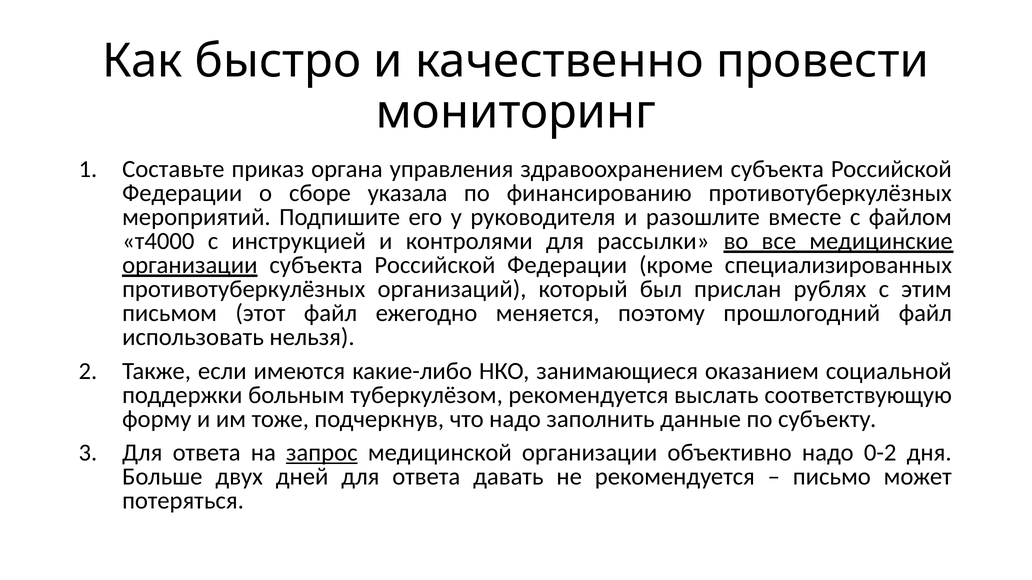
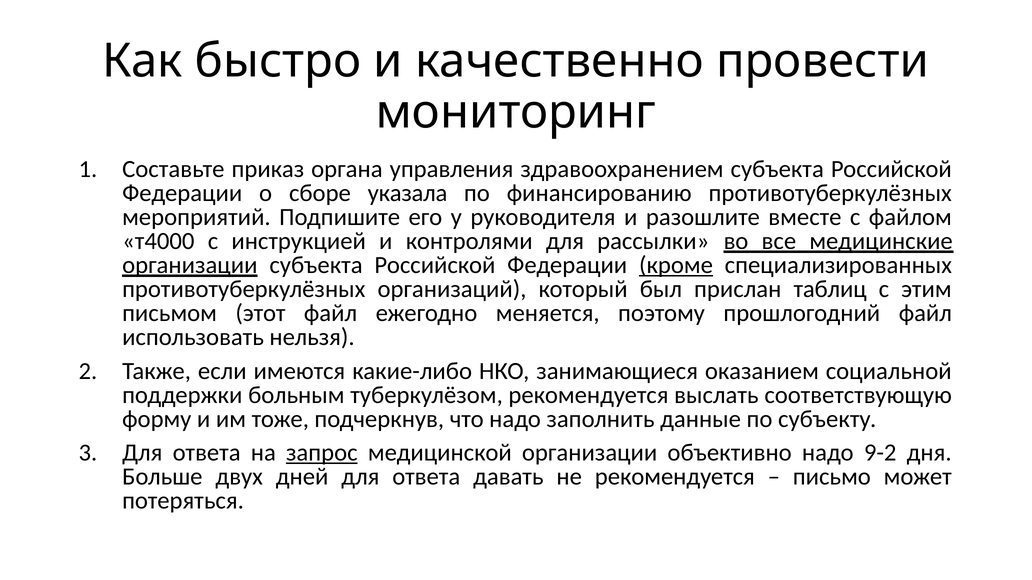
кроме underline: none -> present
рублях: рублях -> таблиц
0-2: 0-2 -> 9-2
